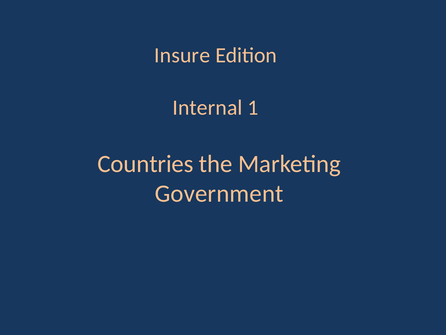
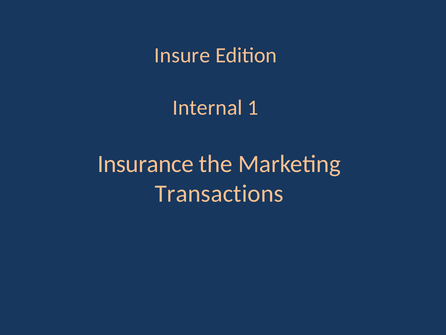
Countries: Countries -> Insurance
Government: Government -> Transactions
